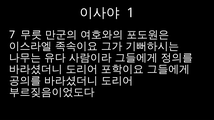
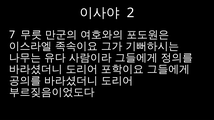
1: 1 -> 2
